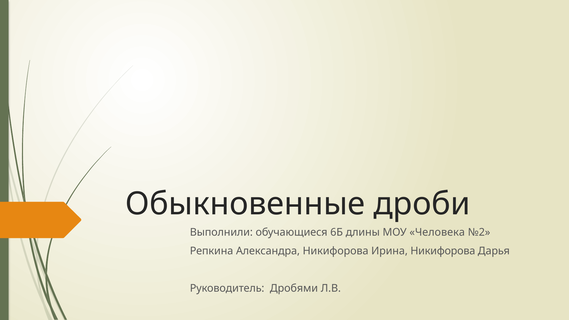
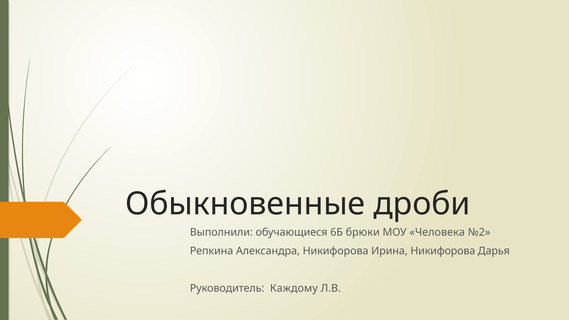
длины: длины -> брюки
Дробями: Дробями -> Каждому
